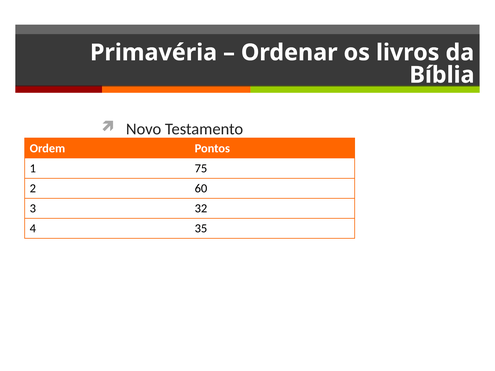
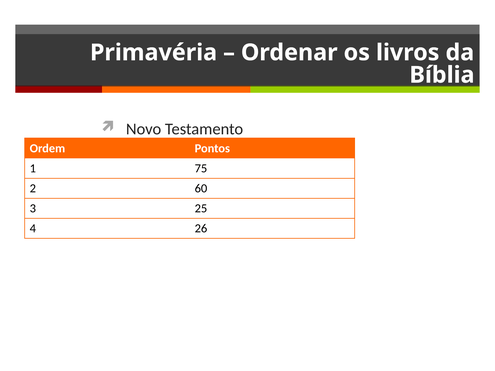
32: 32 -> 25
35: 35 -> 26
